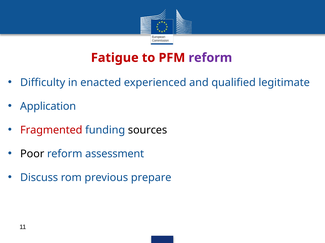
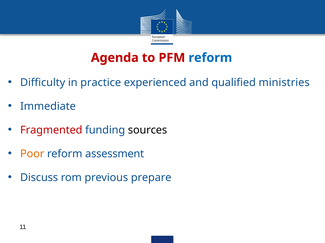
Fatigue: Fatigue -> Agenda
reform at (210, 58) colour: purple -> blue
enacted: enacted -> practice
legitimate: legitimate -> ministries
Application: Application -> Immediate
Poor colour: black -> orange
